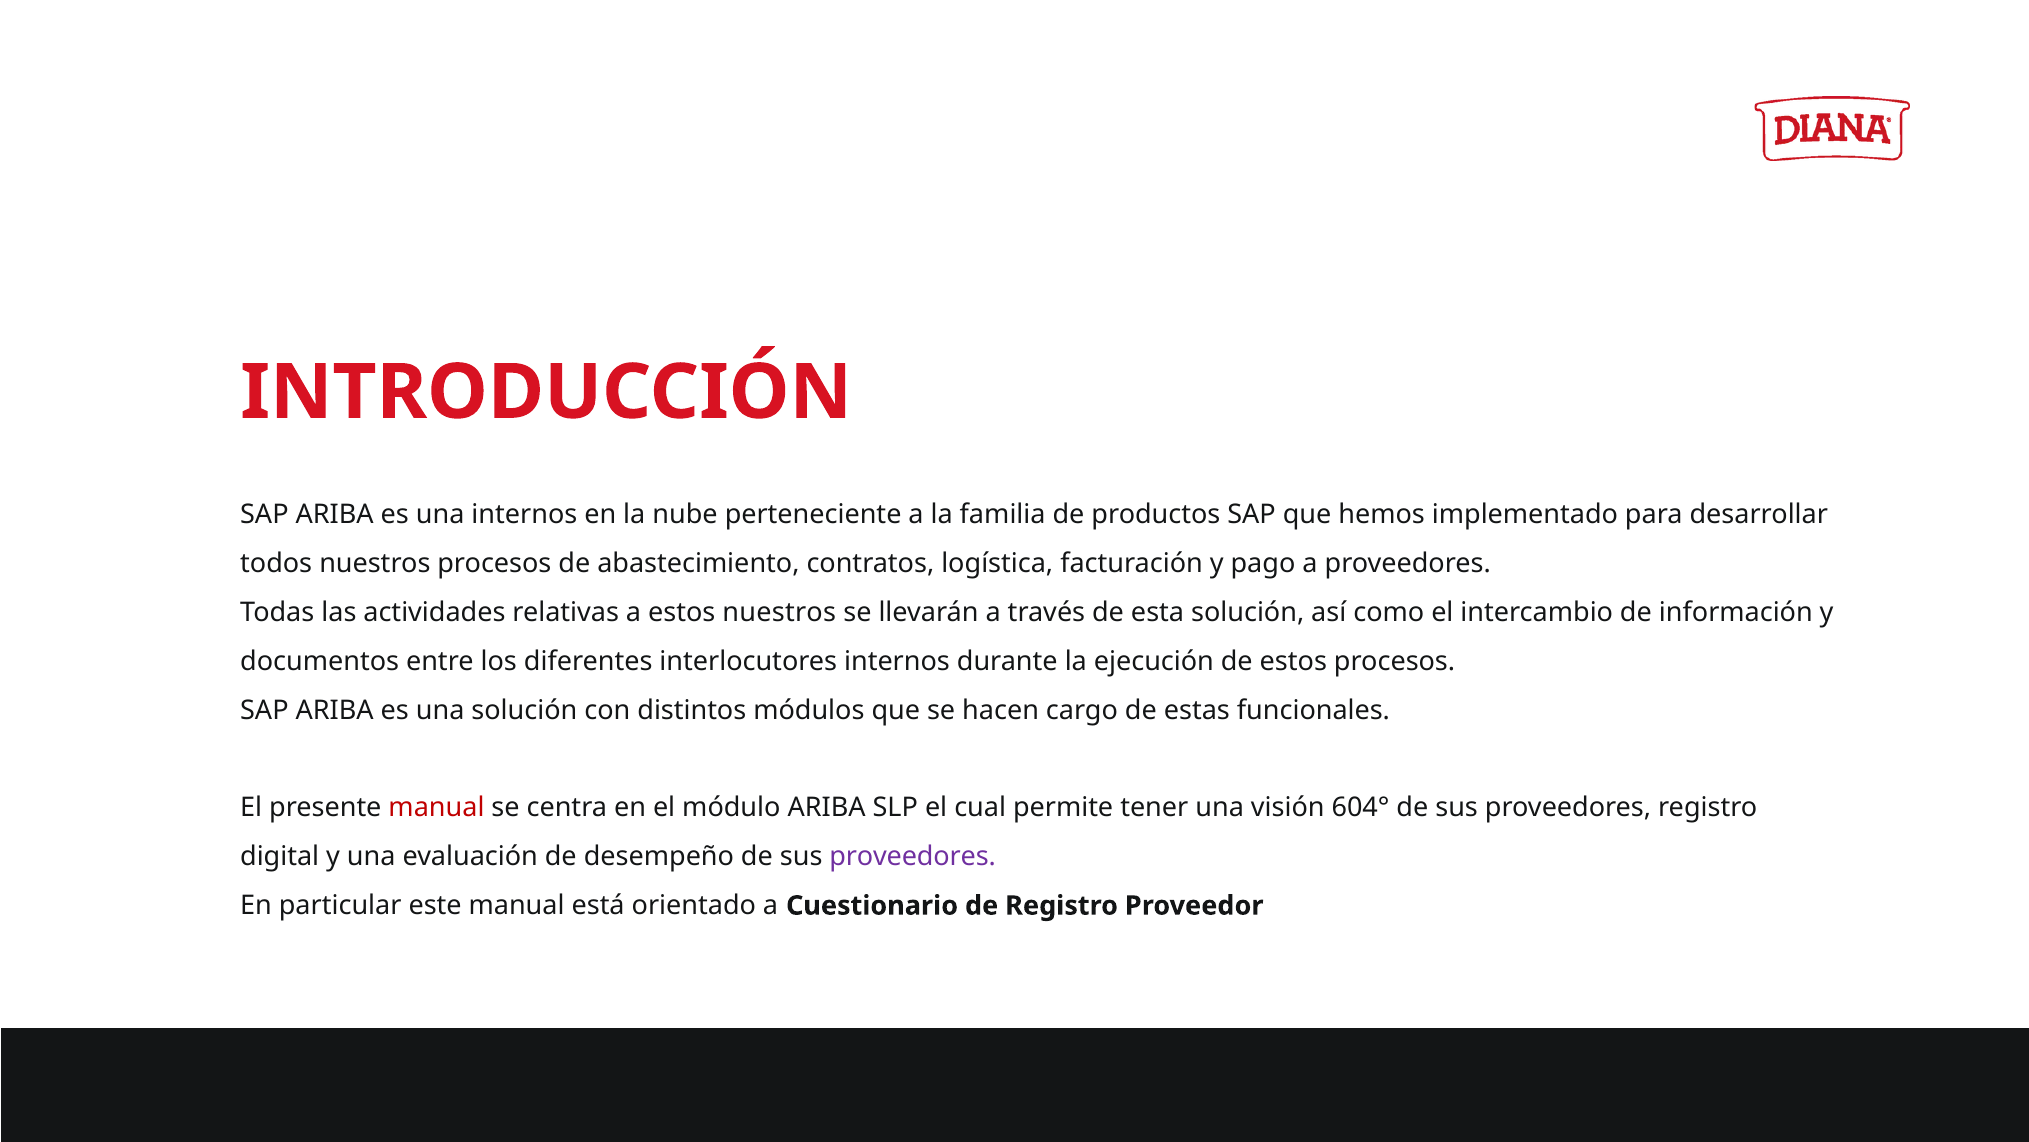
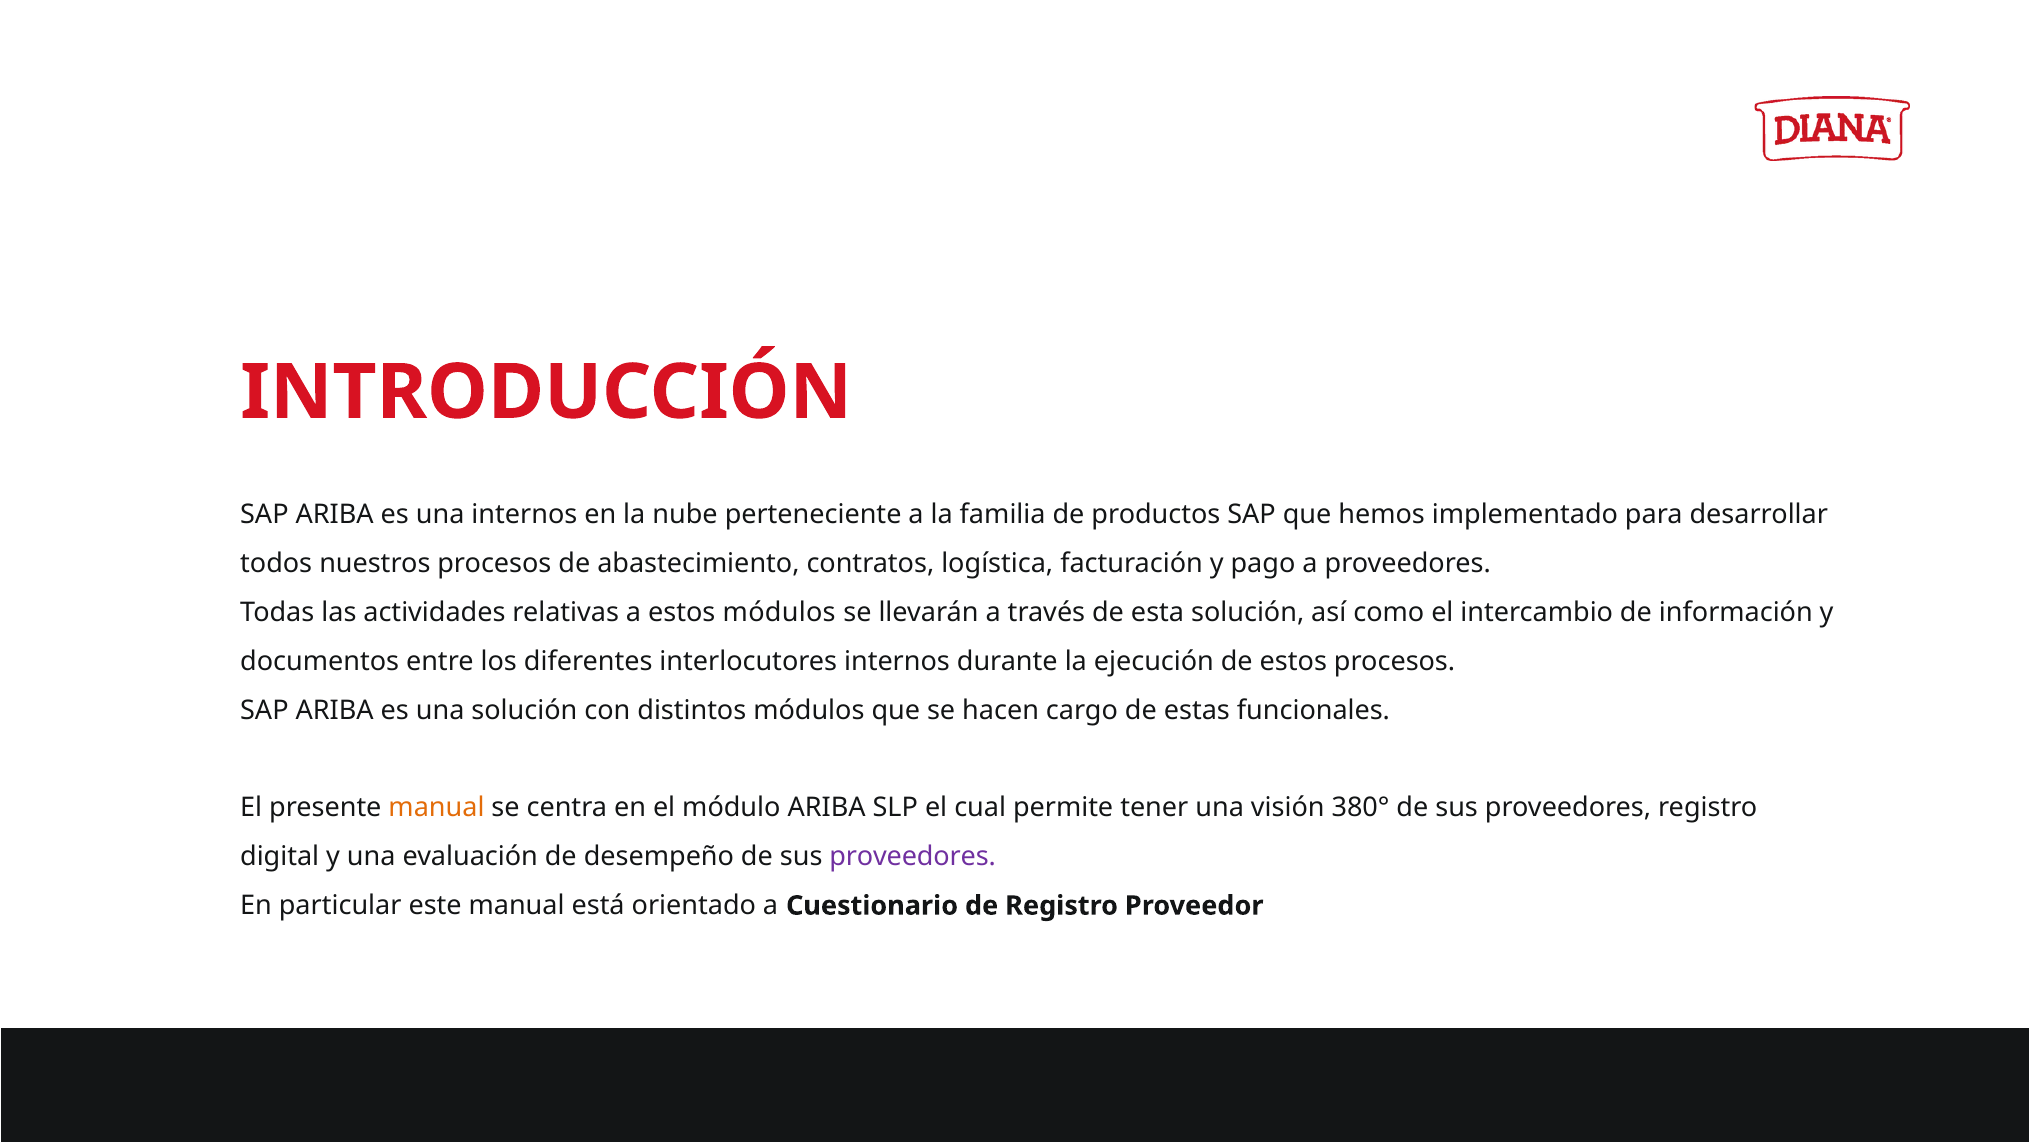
estos nuestros: nuestros -> módulos
manual at (436, 808) colour: red -> orange
604°: 604° -> 380°
